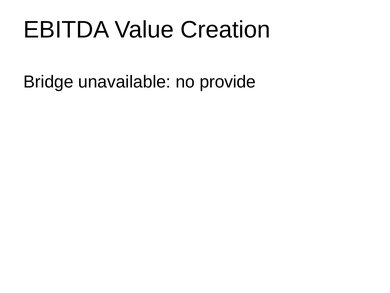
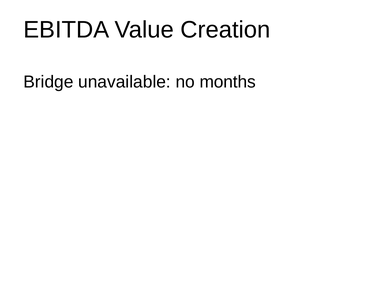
provide: provide -> months
